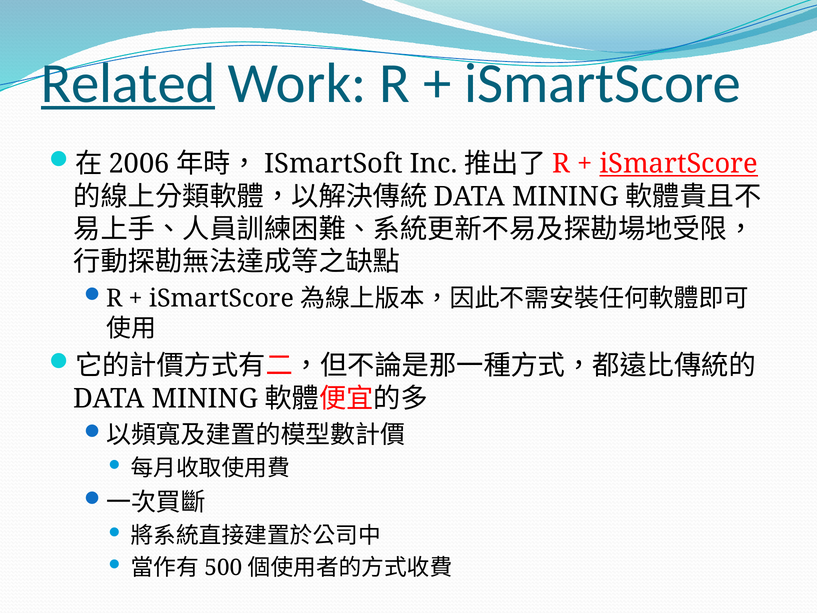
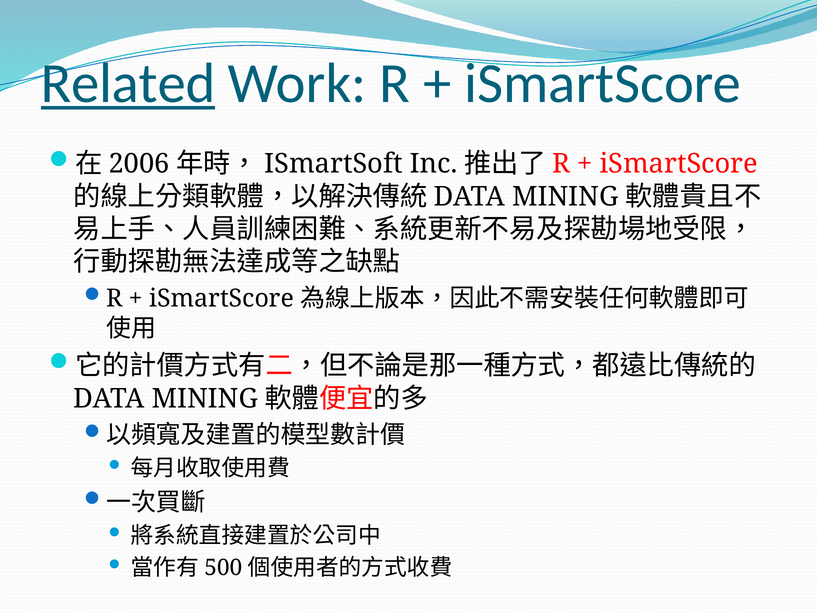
iSmartScore at (679, 164) underline: present -> none
